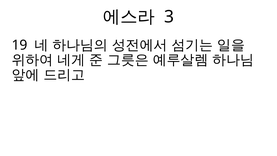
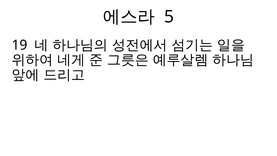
3: 3 -> 5
